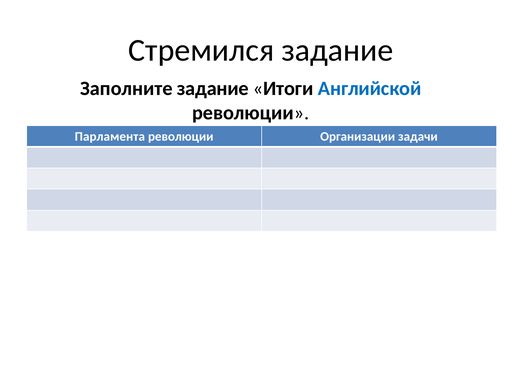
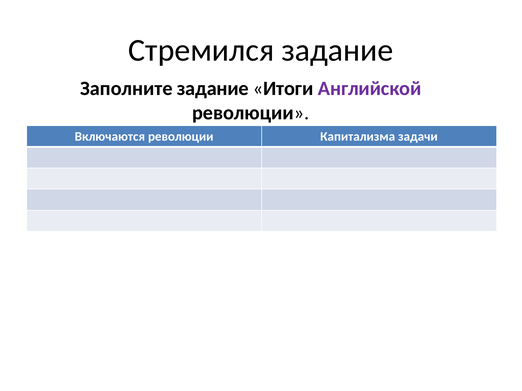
Английской colour: blue -> purple
Парламента: Парламента -> Включаются
Организации: Организации -> Капитализма
